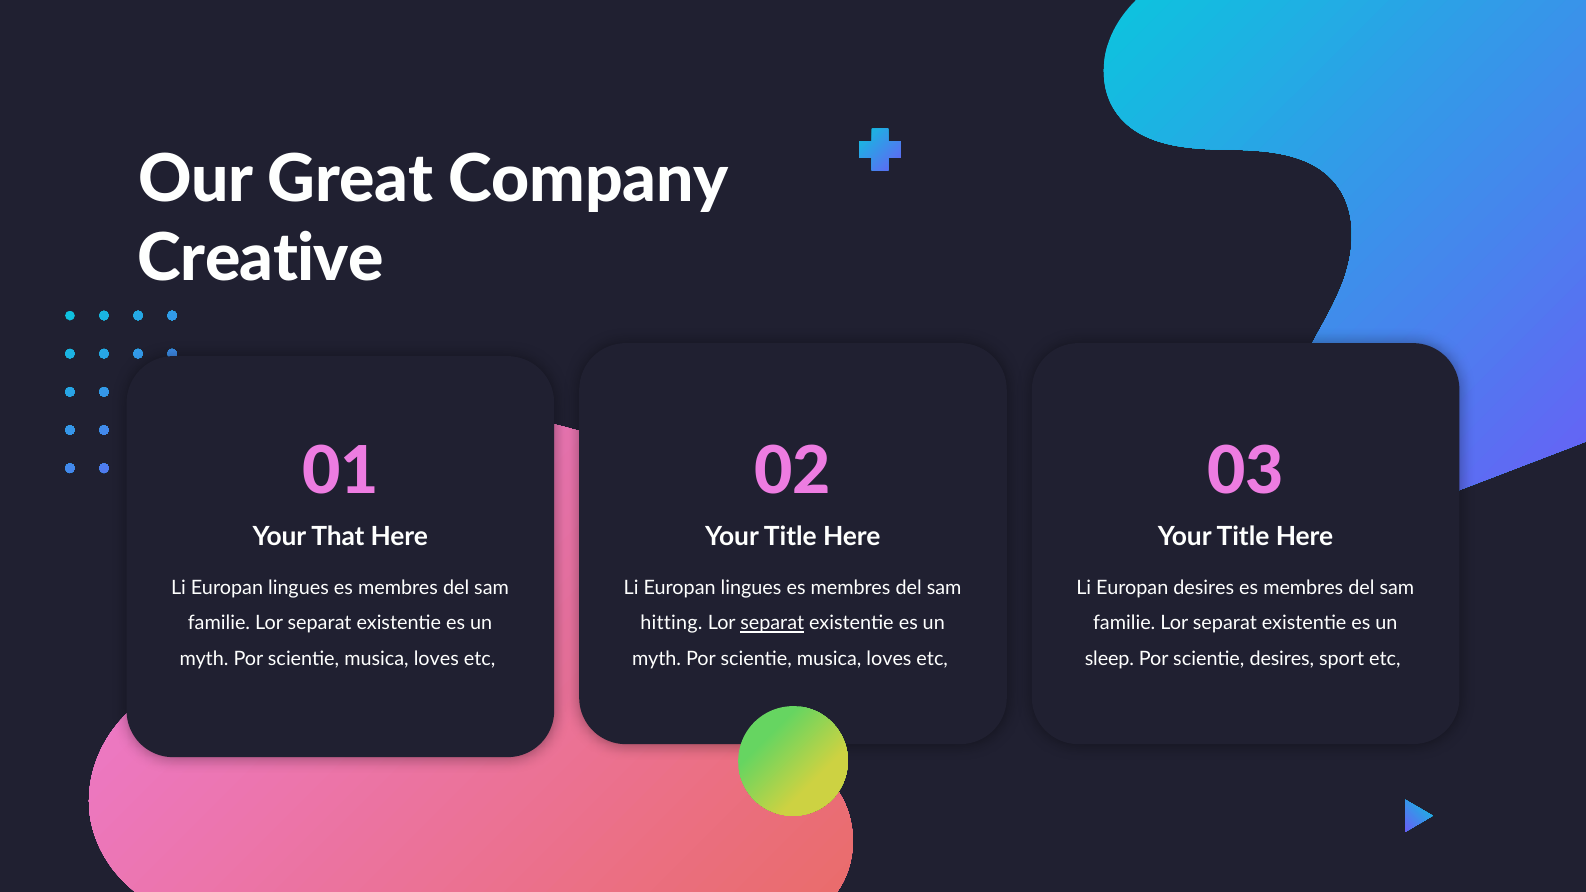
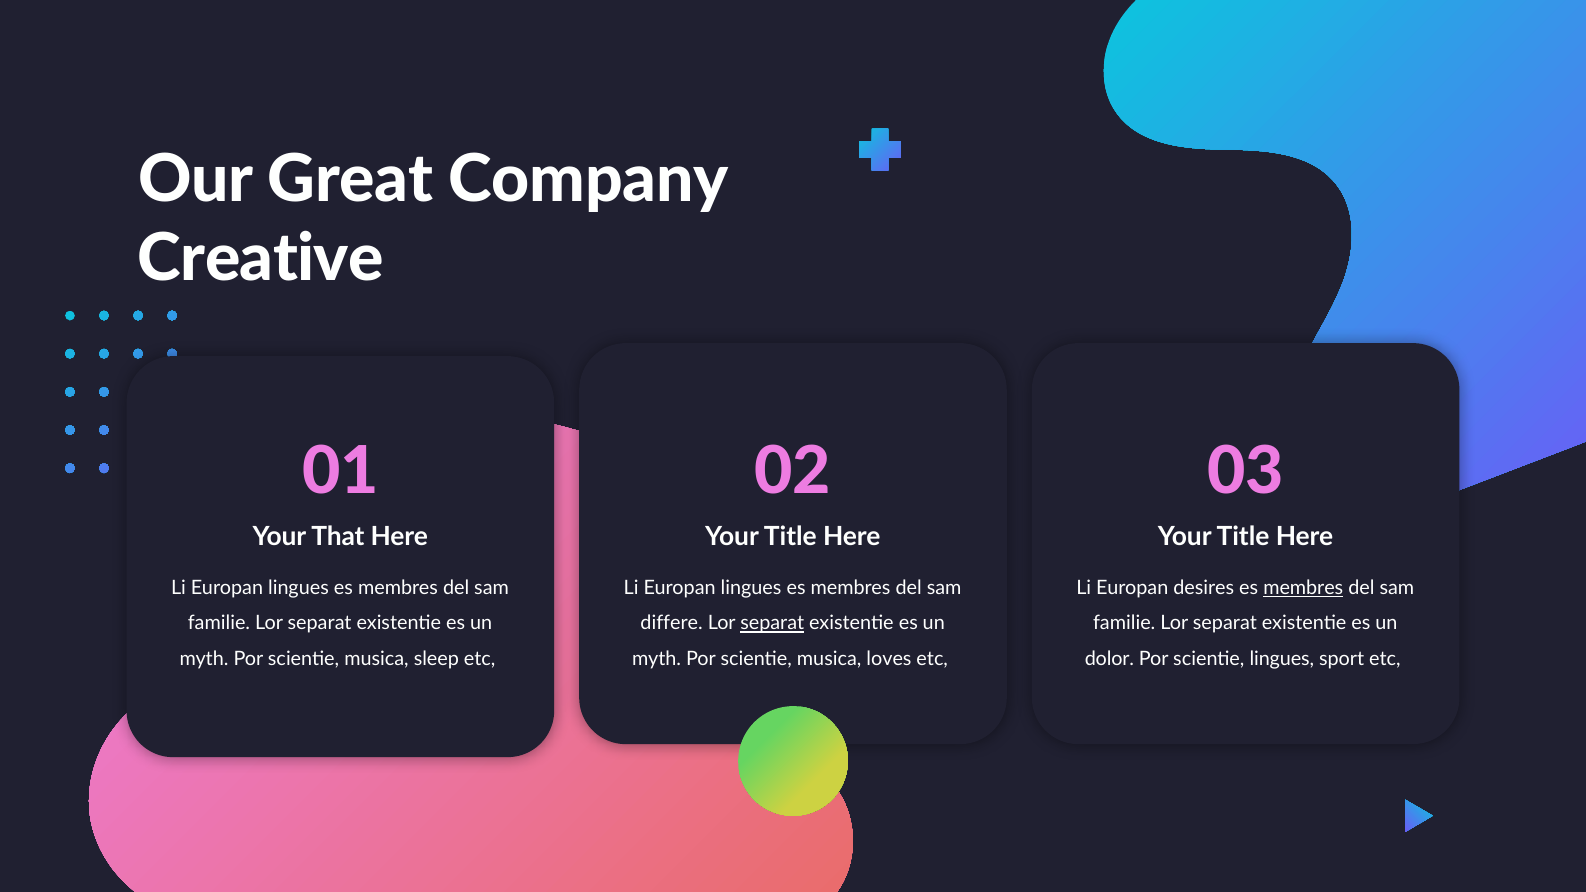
membres at (1303, 588) underline: none -> present
hitting: hitting -> differe
loves at (436, 659): loves -> sleep
sleep: sleep -> dolor
scientie desires: desires -> lingues
